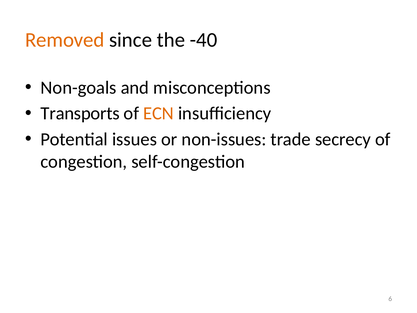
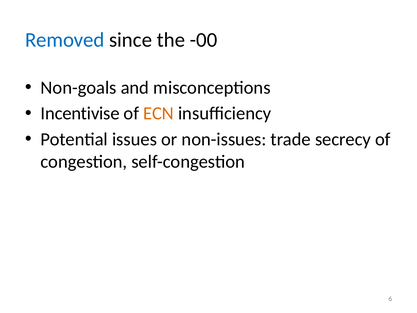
Removed colour: orange -> blue
-40: -40 -> -00
Transports: Transports -> Incentivise
